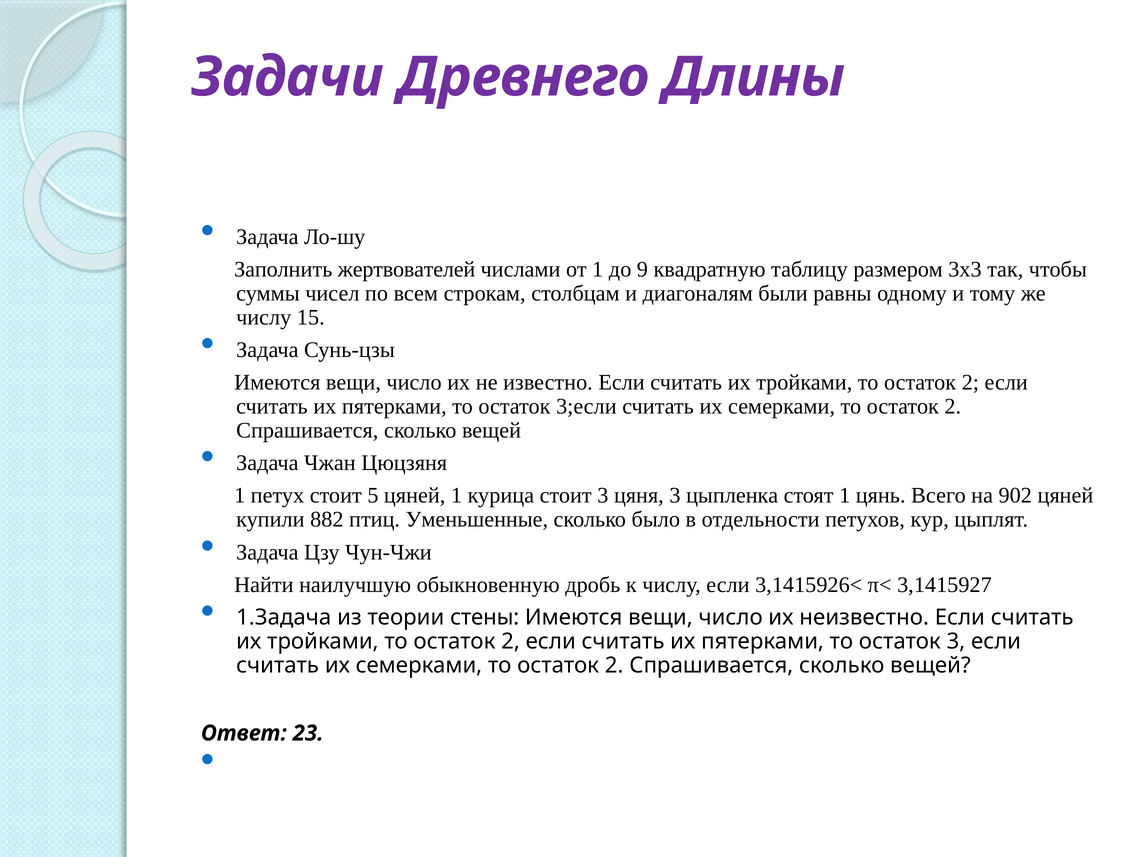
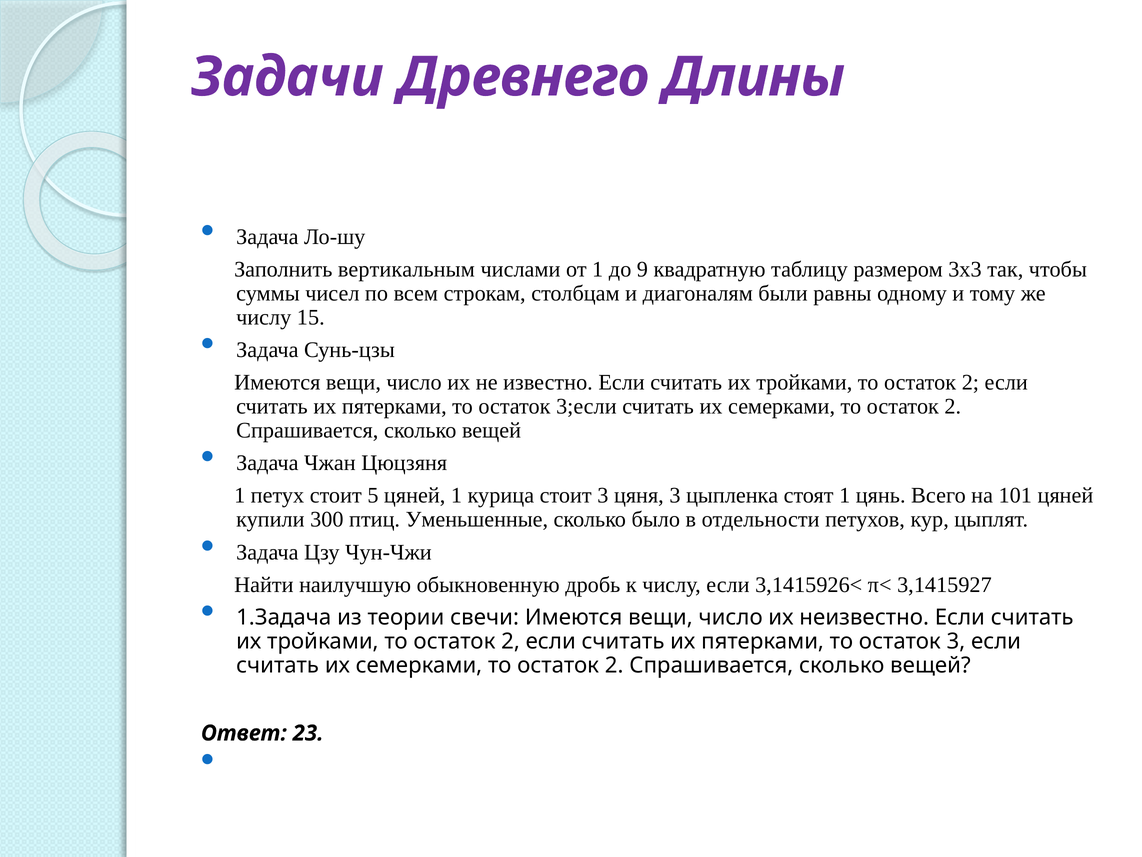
жертвователей: жертвователей -> вертикальным
902: 902 -> 101
882: 882 -> 300
стены: стены -> свечи
